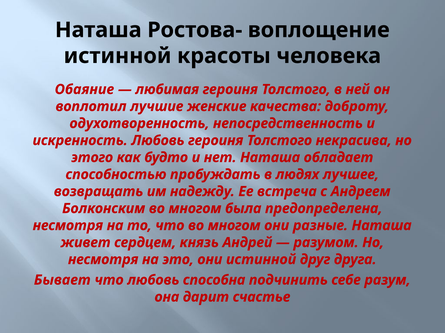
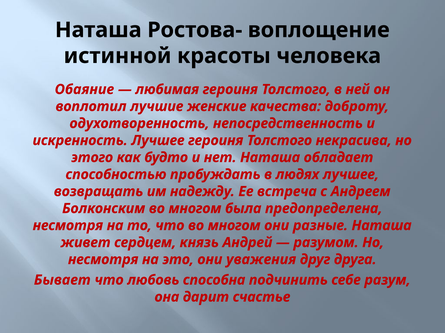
искренность Любовь: Любовь -> Лучшее
они истинной: истинной -> уважения
